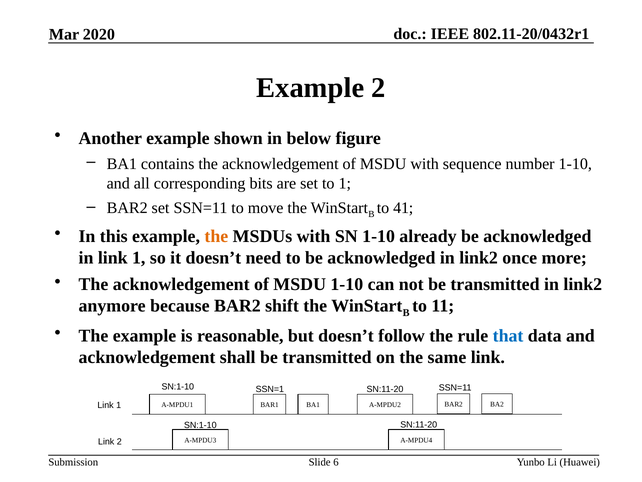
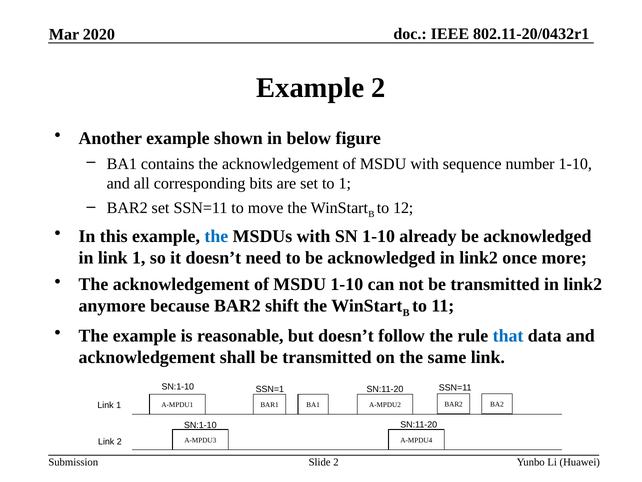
41: 41 -> 12
the at (216, 236) colour: orange -> blue
Slide 6: 6 -> 2
